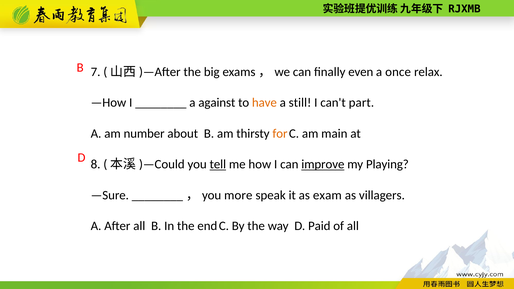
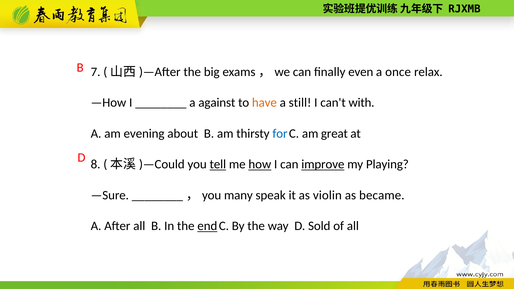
part: part -> with
number: number -> evening
for colour: orange -> blue
main: main -> great
how underline: none -> present
more: more -> many
exam: exam -> violin
villagers: villagers -> became
end underline: none -> present
Paid: Paid -> Sold
